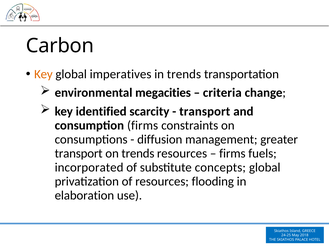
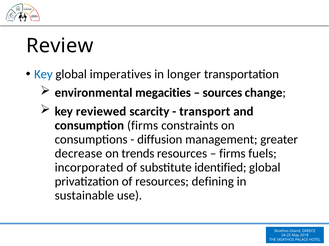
Carbon: Carbon -> Review
Key at (43, 74) colour: orange -> blue
in trends: trends -> longer
criteria: criteria -> sources
identified: identified -> reviewed
transport at (79, 154): transport -> decrease
concepts: concepts -> identified
flooding: flooding -> defining
elaboration: elaboration -> sustainable
